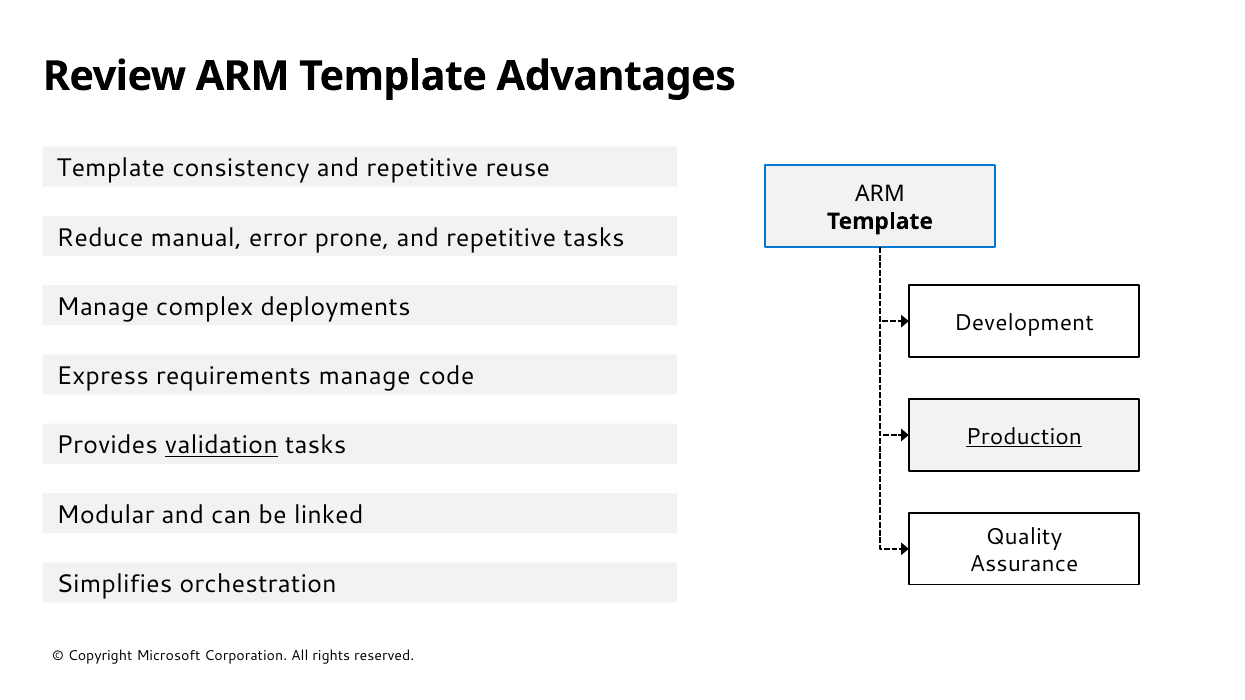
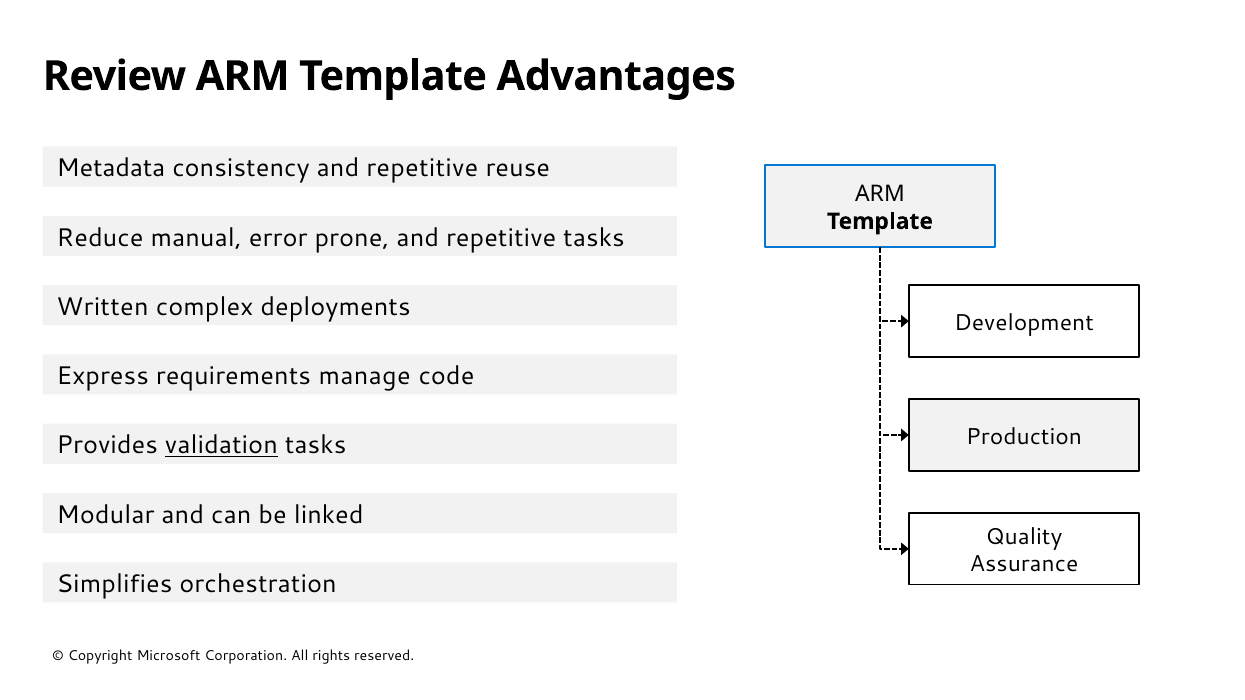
Template at (111, 168): Template -> Metadata
Manage at (103, 307): Manage -> Written
Production underline: present -> none
